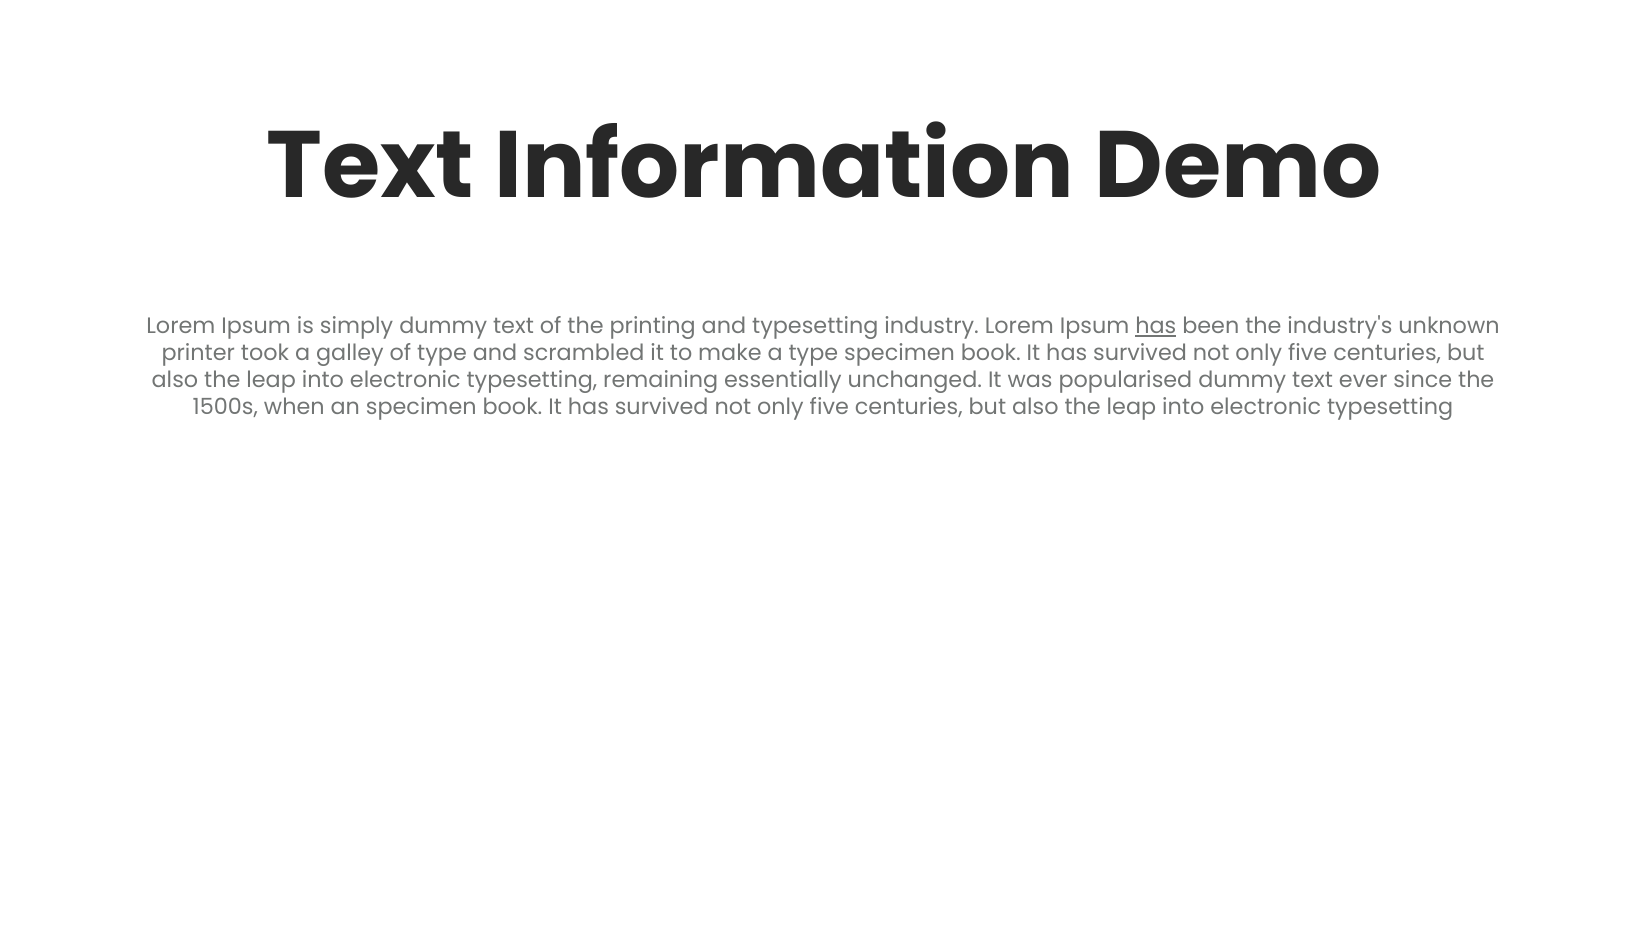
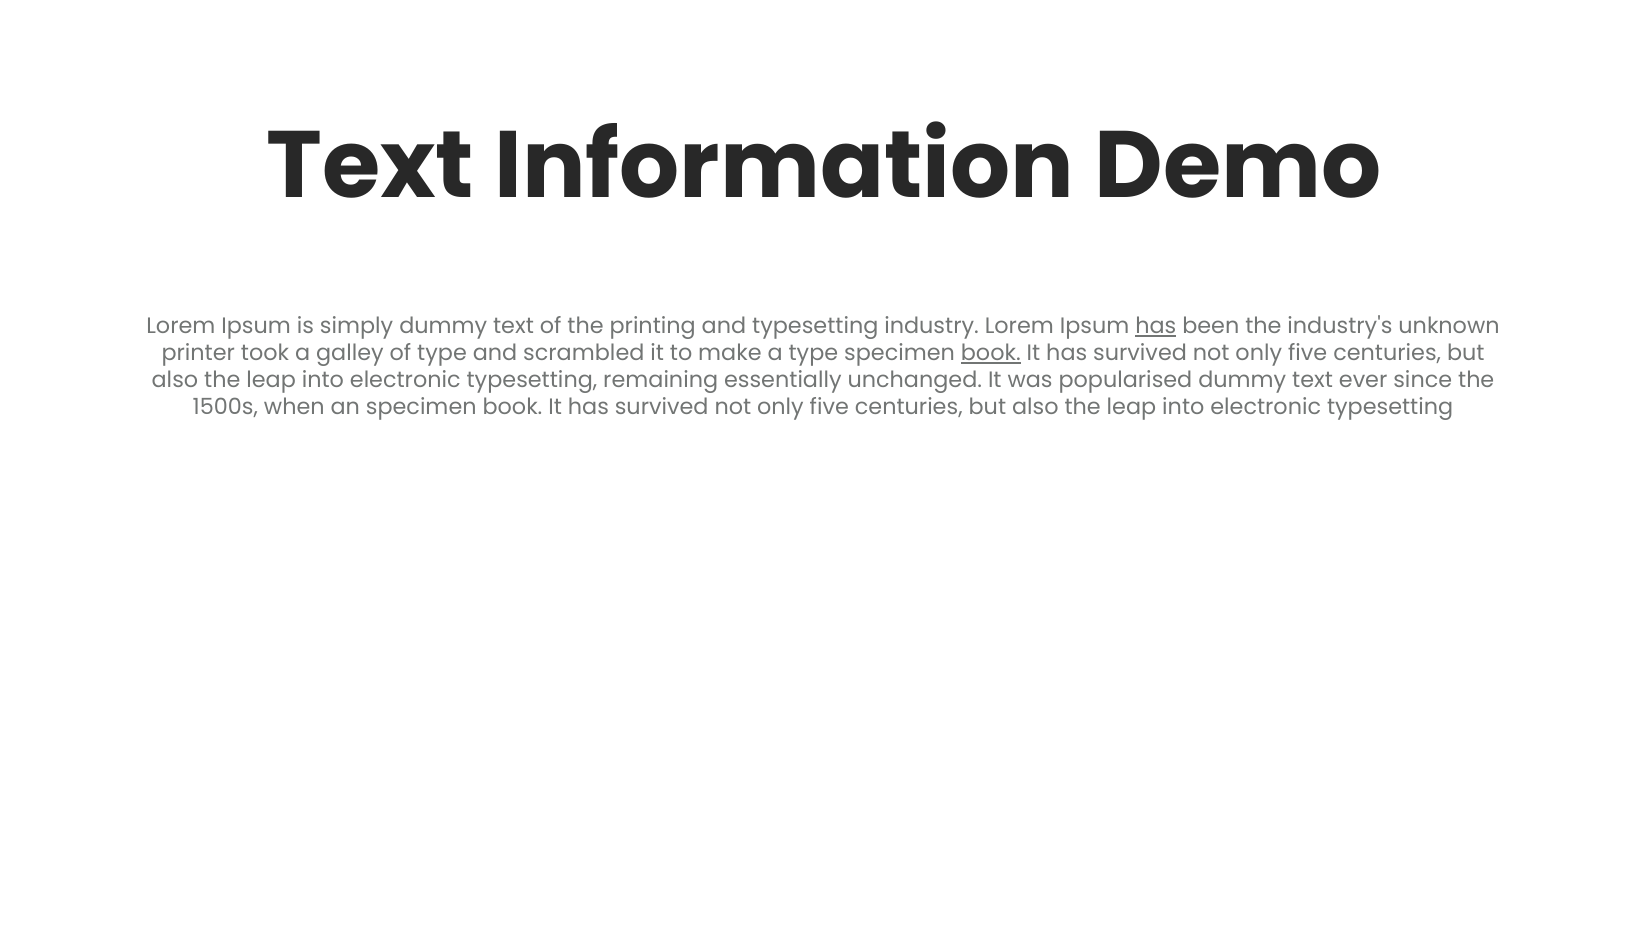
book at (991, 353) underline: none -> present
